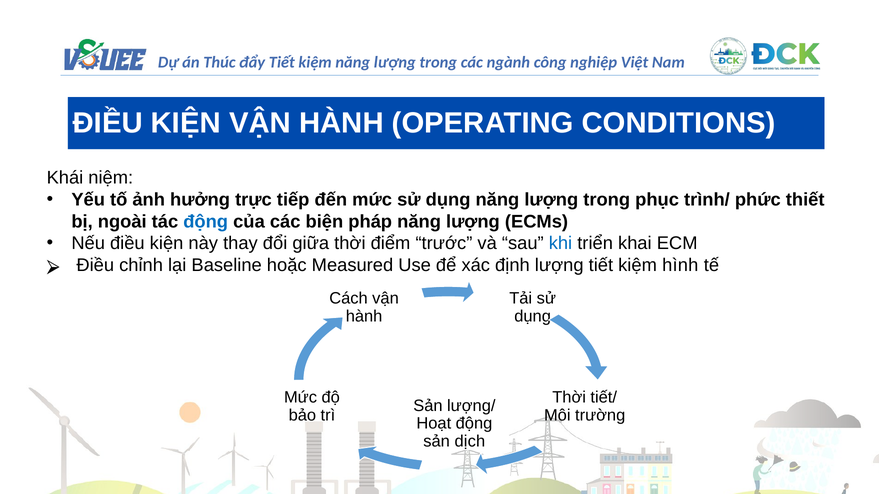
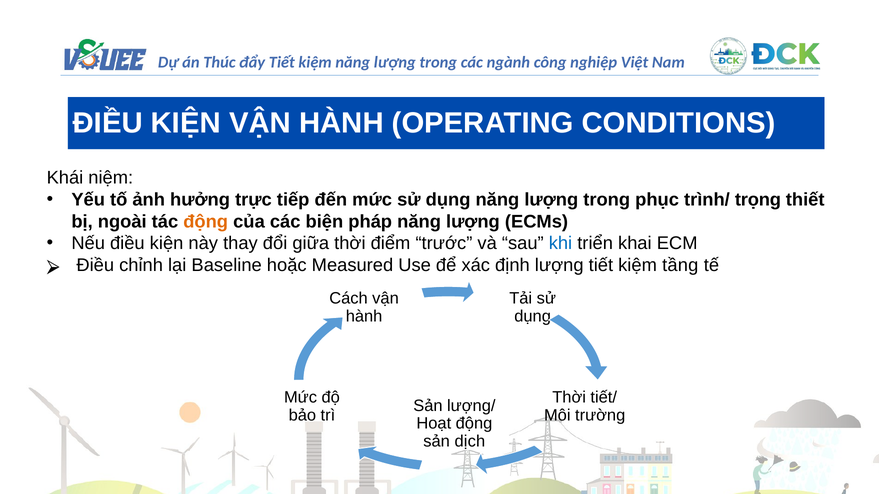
phức: phức -> trọng
động at (206, 222) colour: blue -> orange
hình: hình -> tầng
